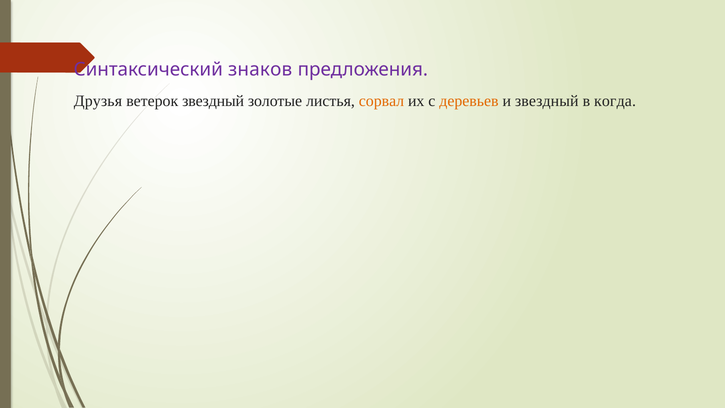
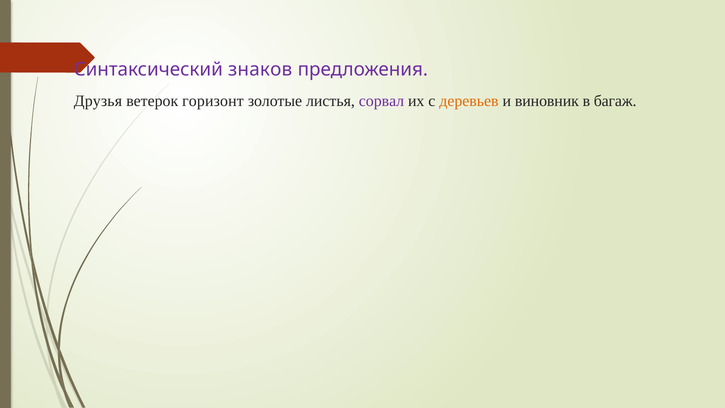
ветерок звездный: звездный -> горизонт
сорвал colour: orange -> purple
и звездный: звездный -> виновник
когда: когда -> багаж
